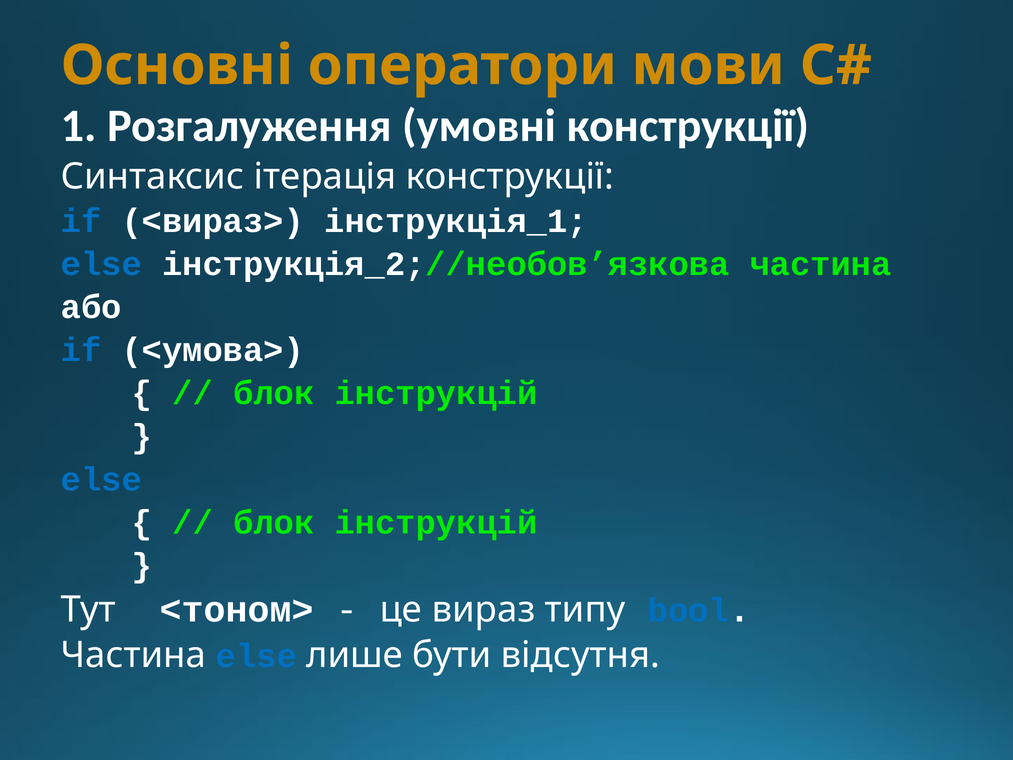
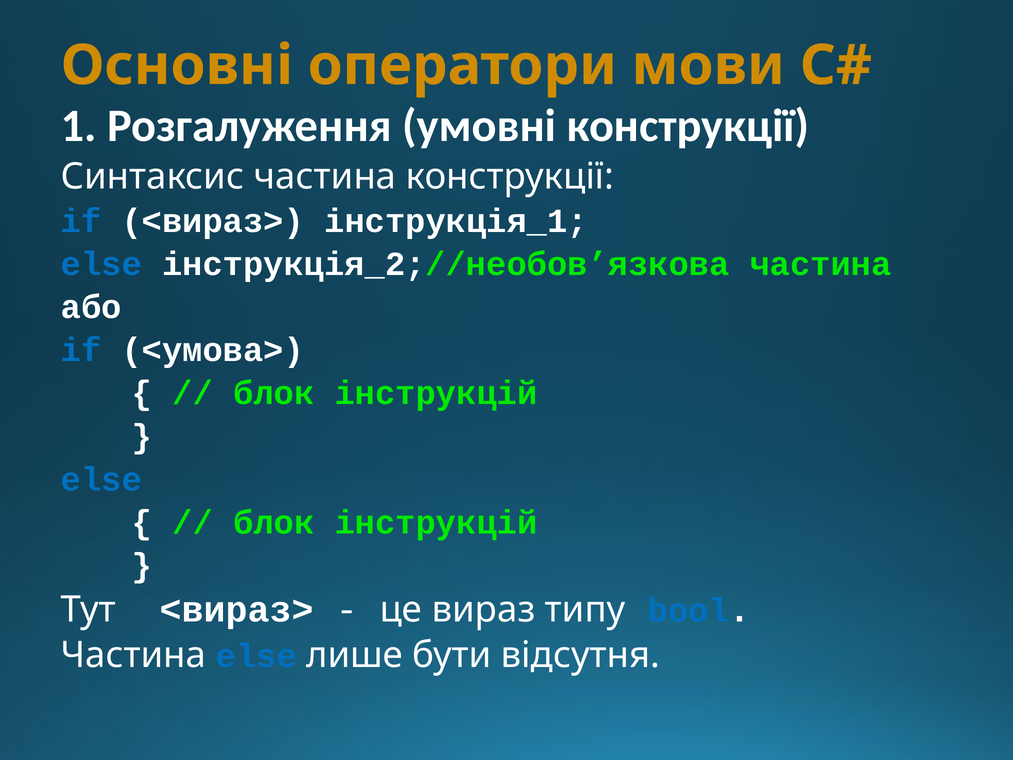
Синтаксис ітерація: ітерація -> частина
Тут <тоном>: <тоном> -> <вираз>
